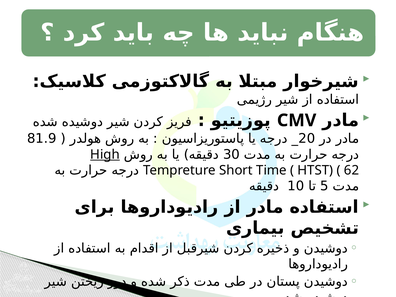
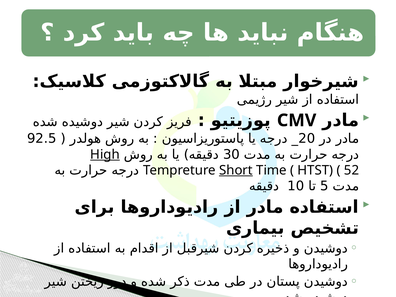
81.9: 81.9 -> 92.5
Short underline: none -> present
62: 62 -> 52
